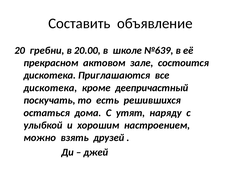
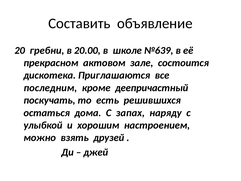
дискотека at (50, 88): дискотека -> последним
утят: утят -> запах
